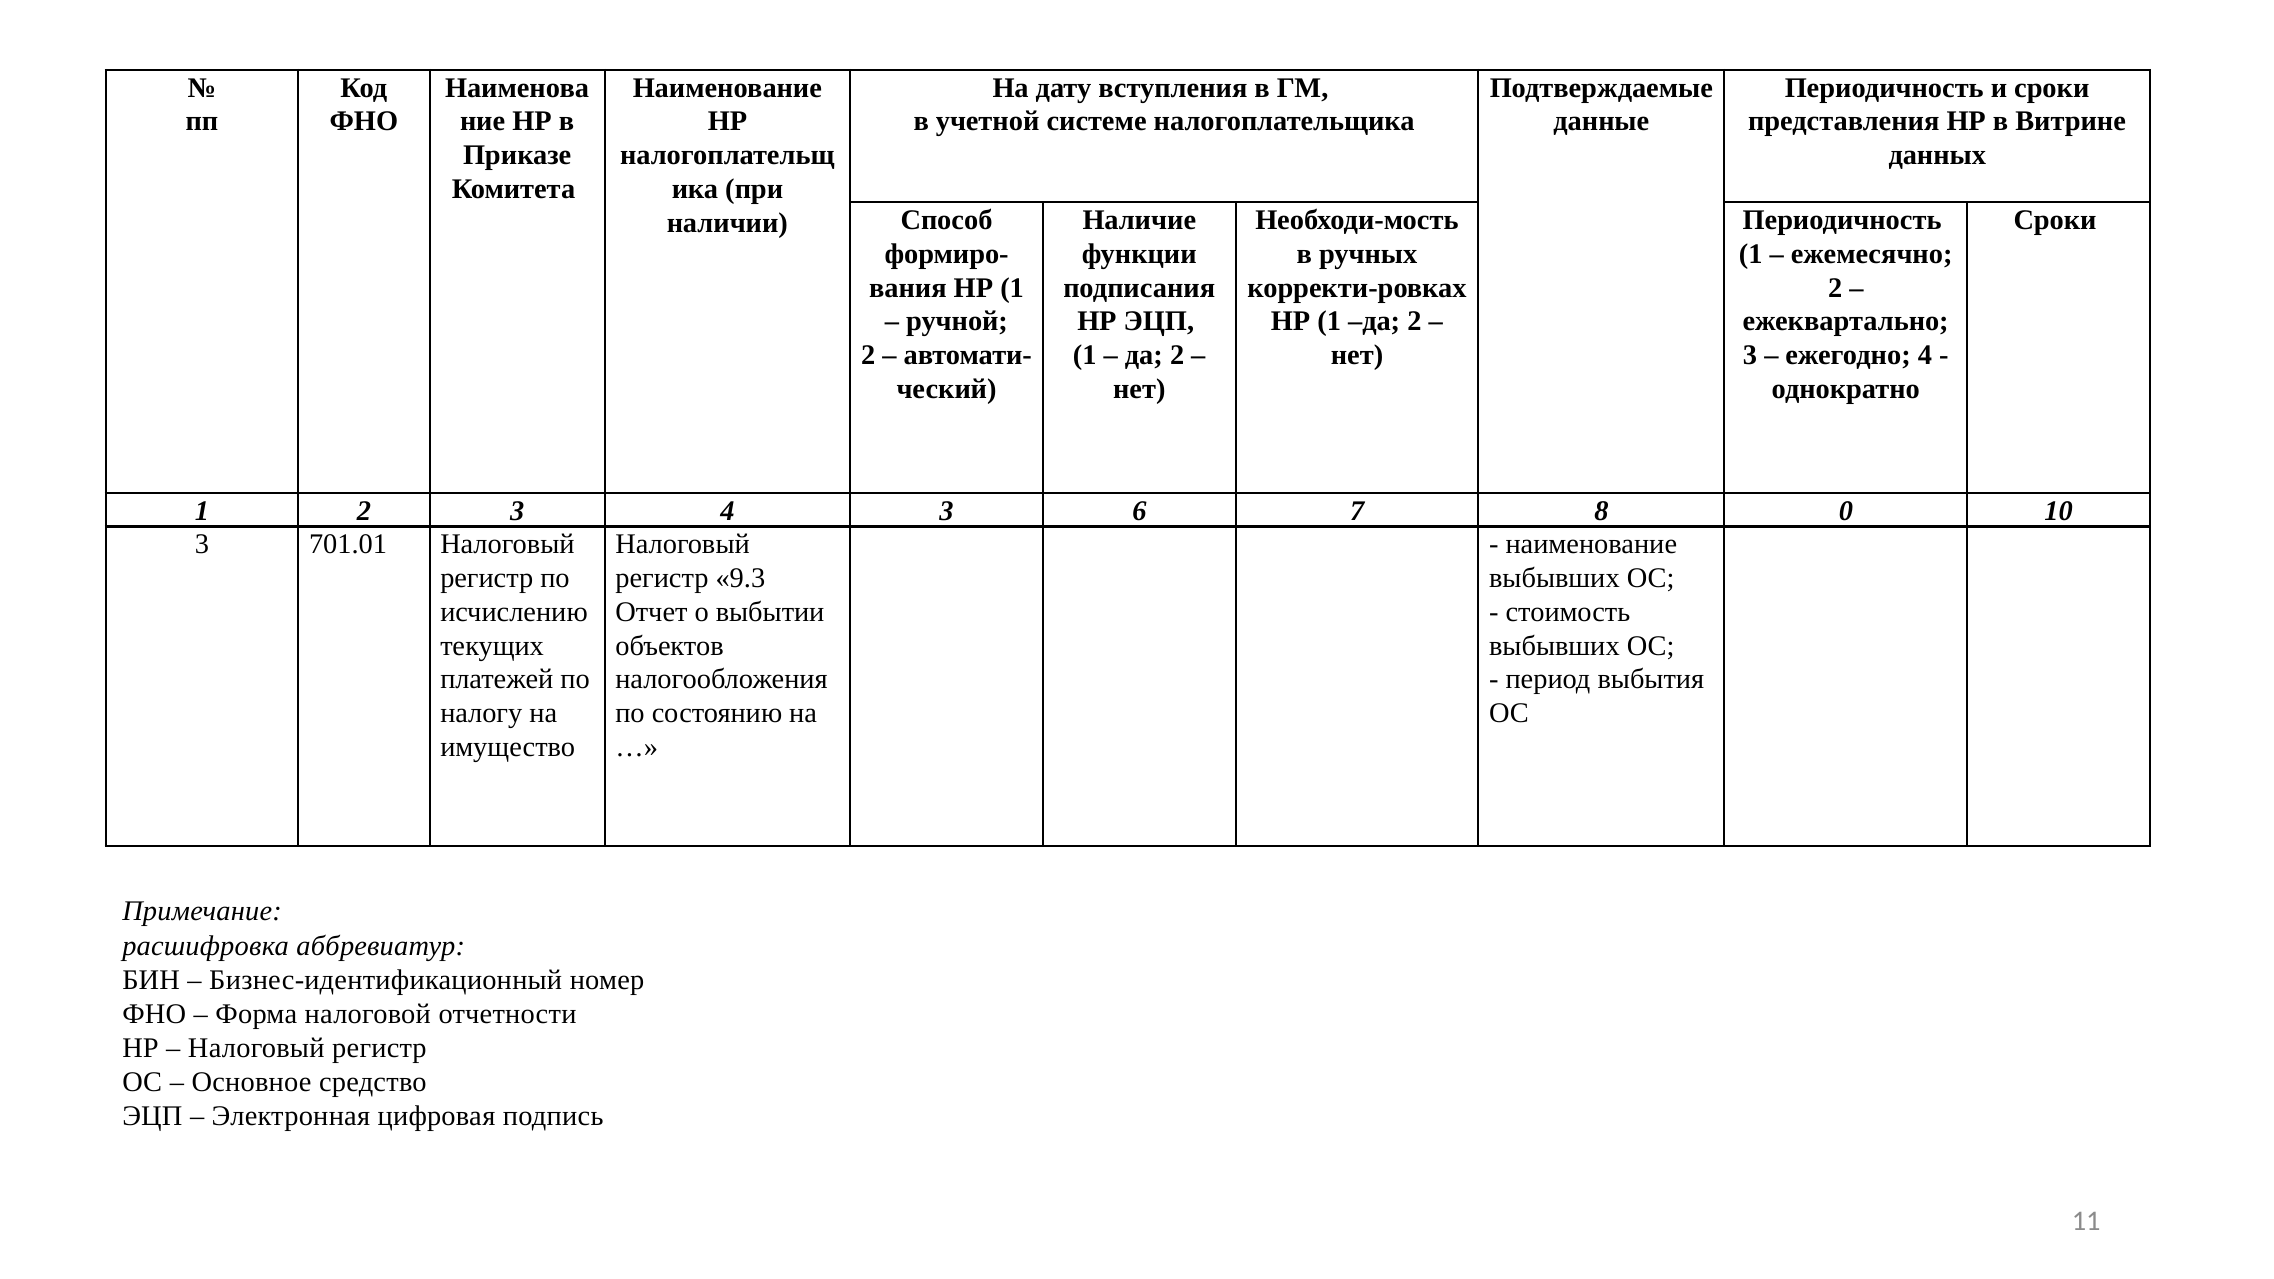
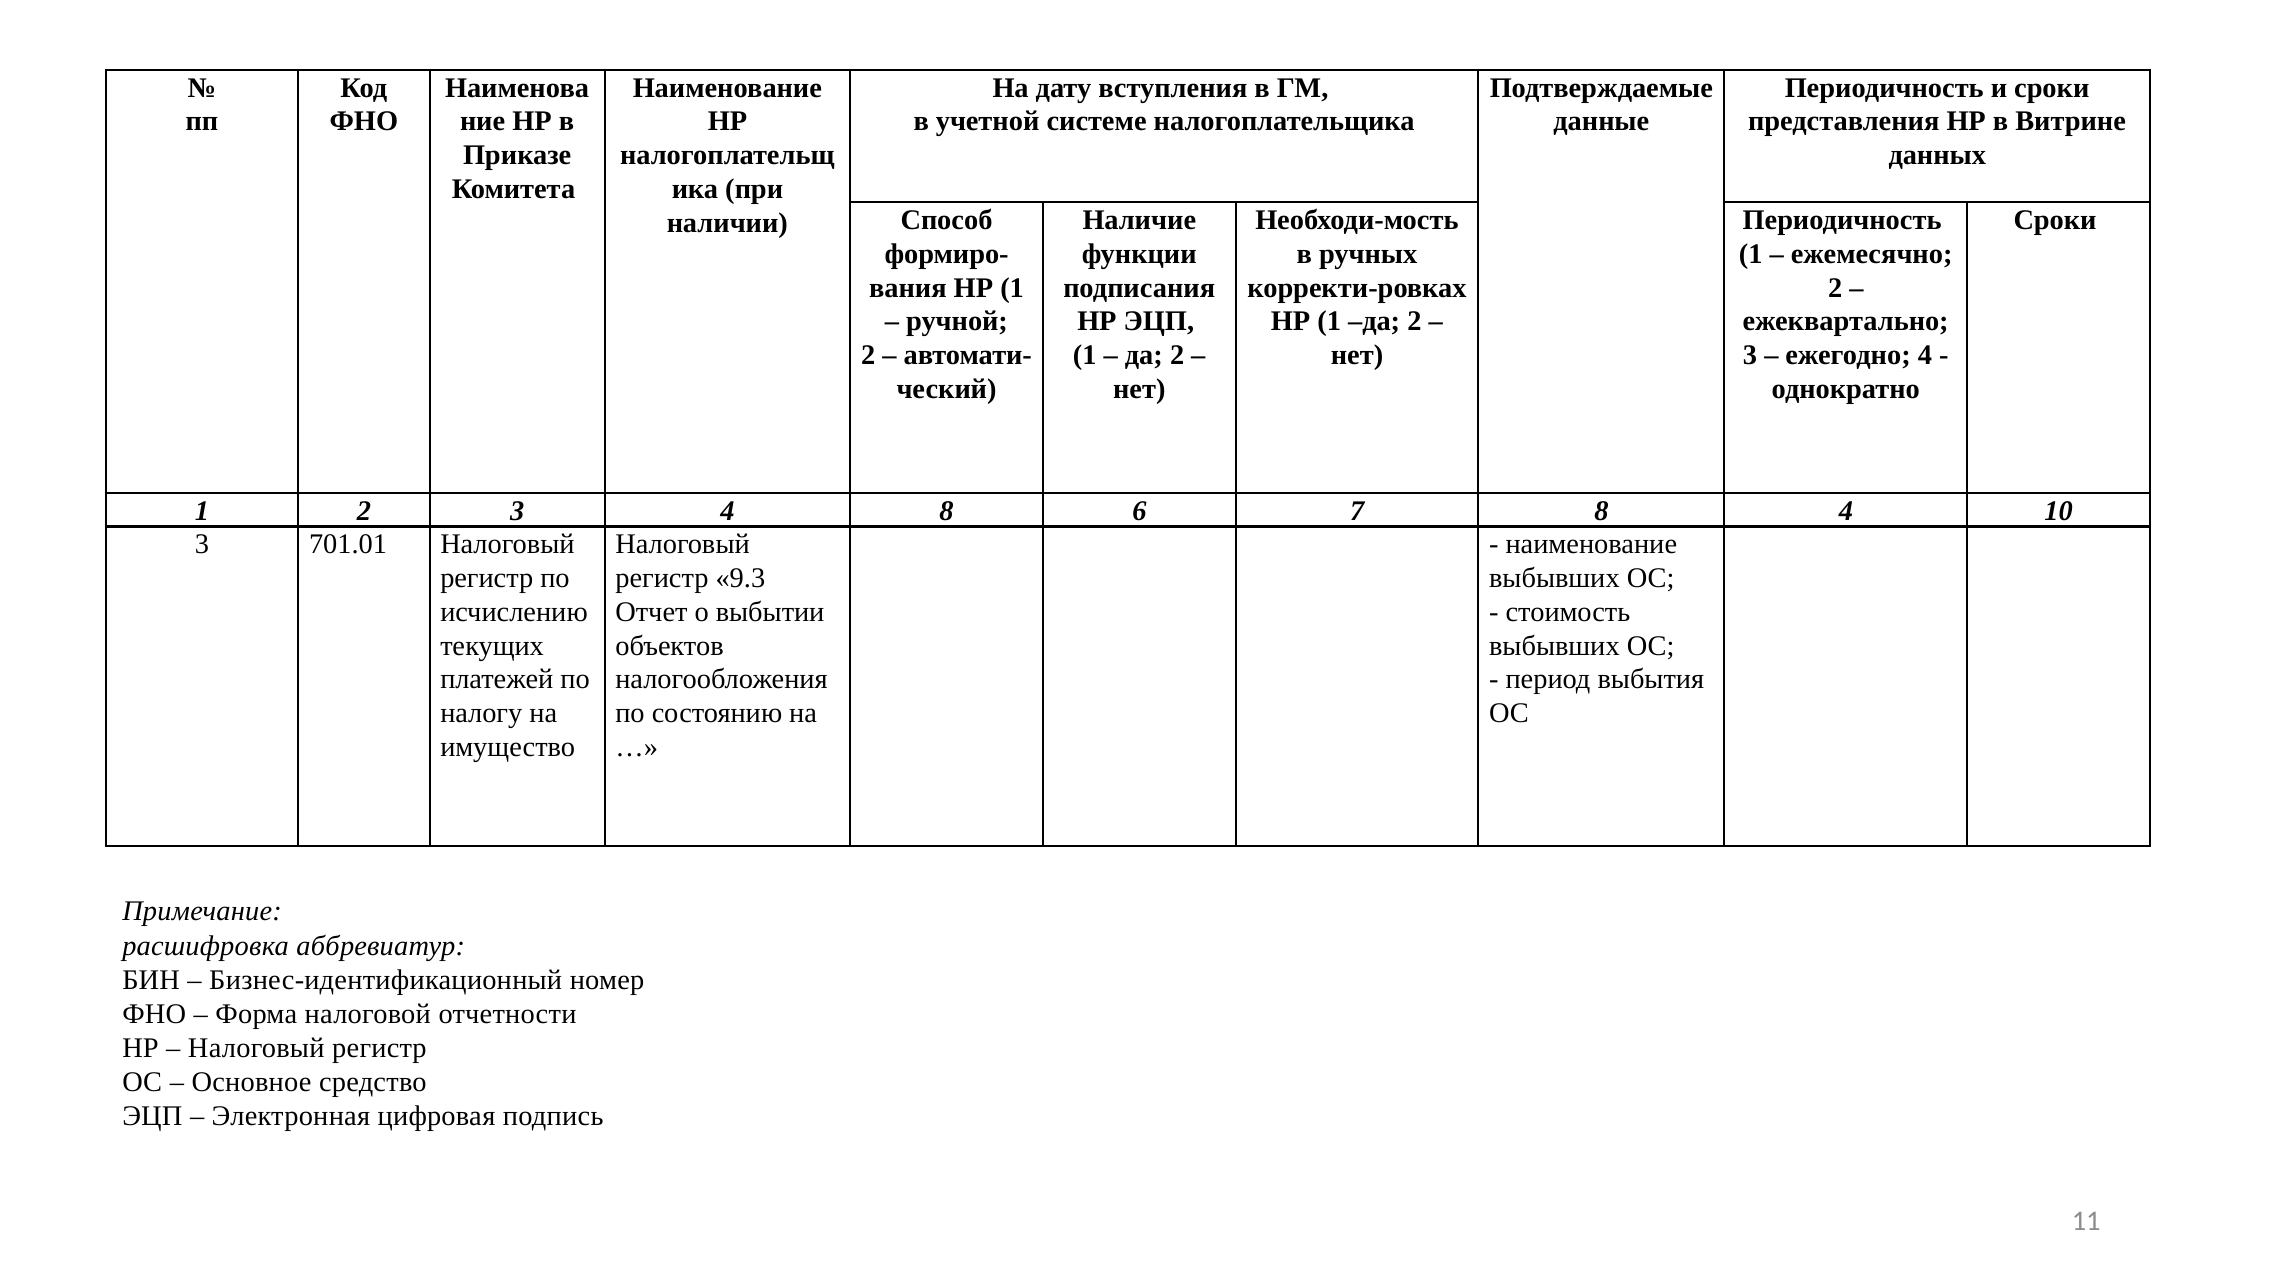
4 3: 3 -> 8
8 0: 0 -> 4
